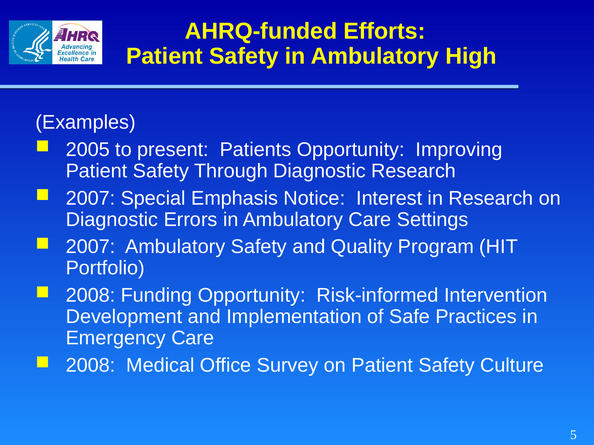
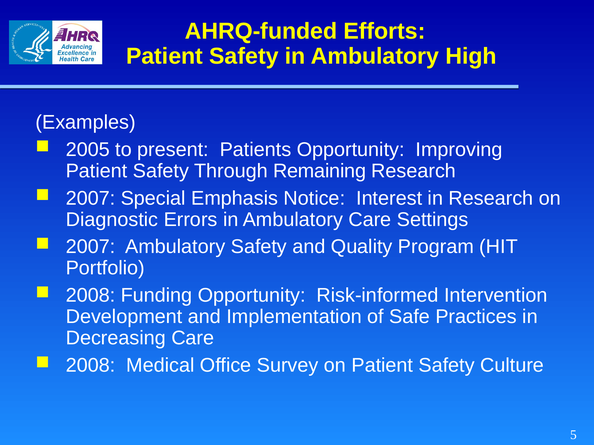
Through Diagnostic: Diagnostic -> Remaining
Emergency: Emergency -> Decreasing
